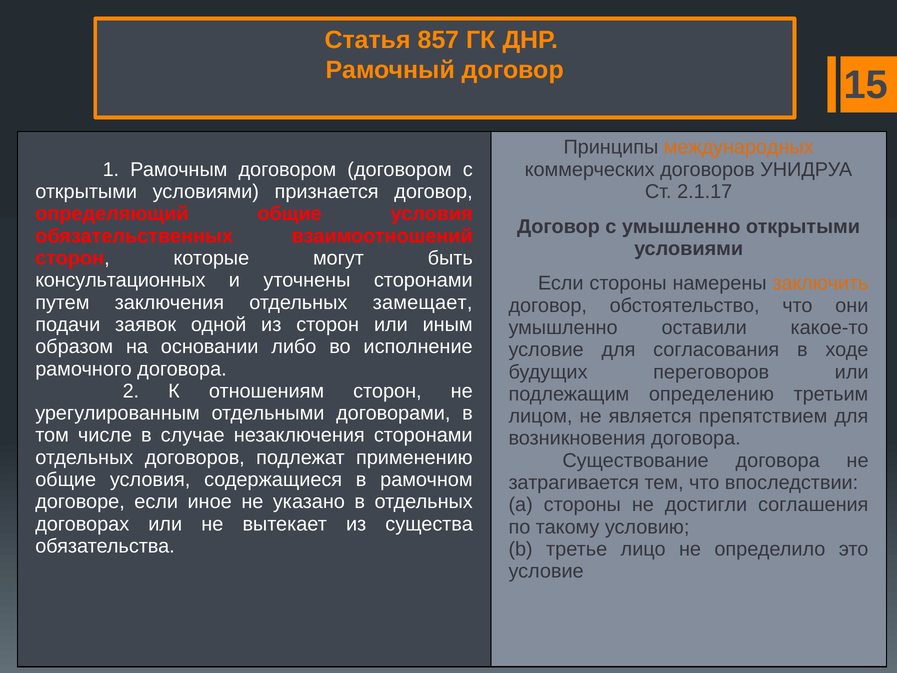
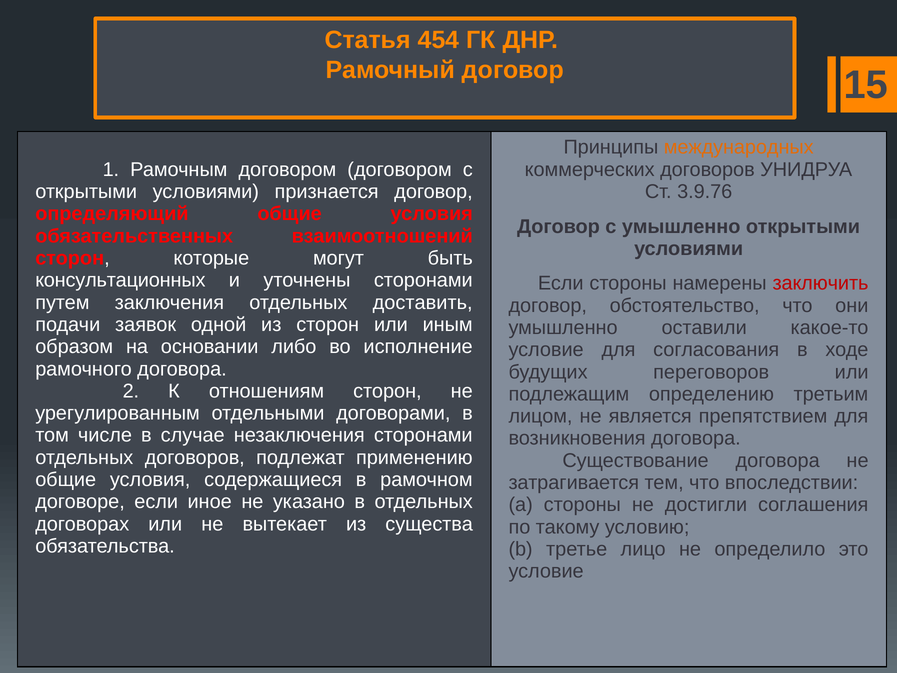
857: 857 -> 454
2.1.17: 2.1.17 -> 3.9.76
заключить colour: orange -> red
замещает: замещает -> доставить
